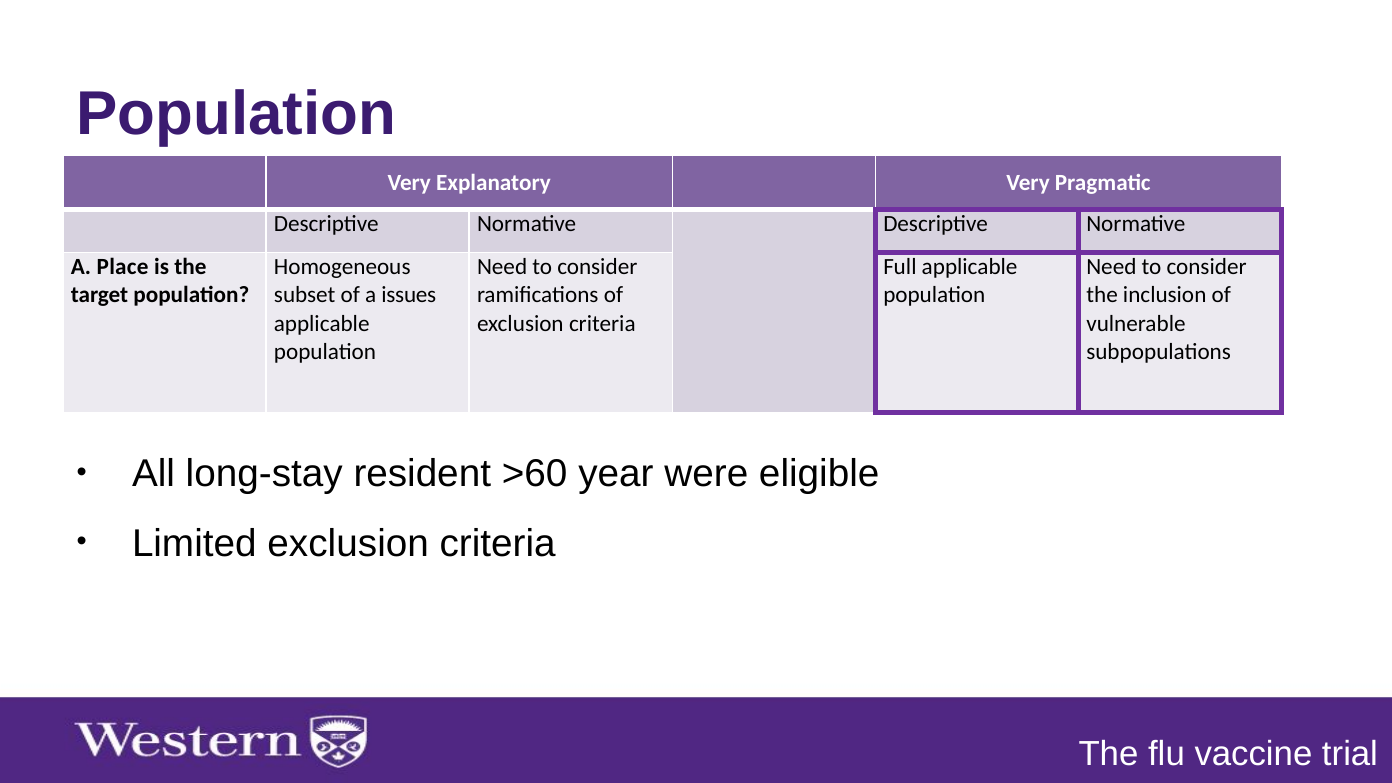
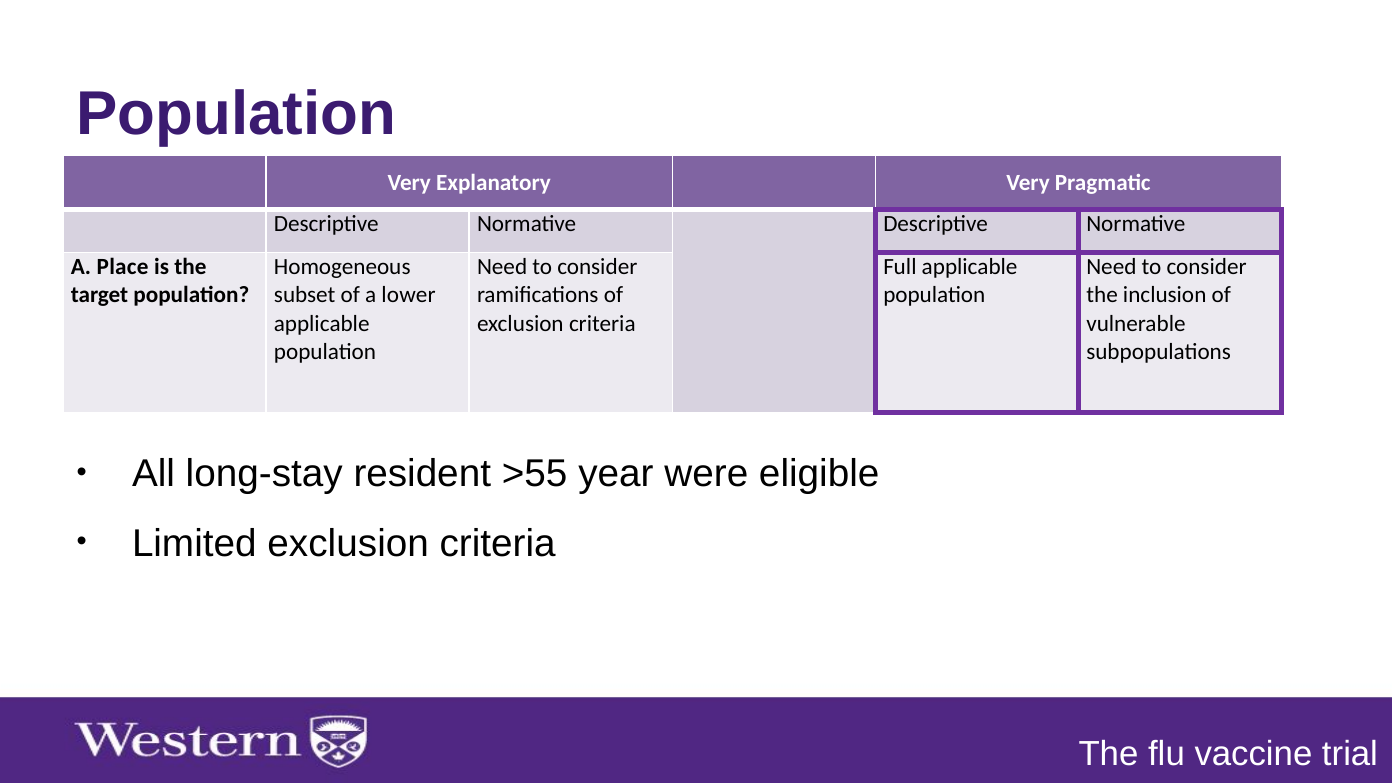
issues: issues -> lower
>60: >60 -> >55
